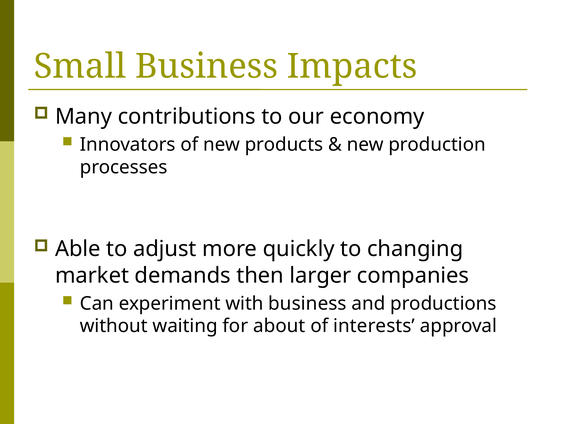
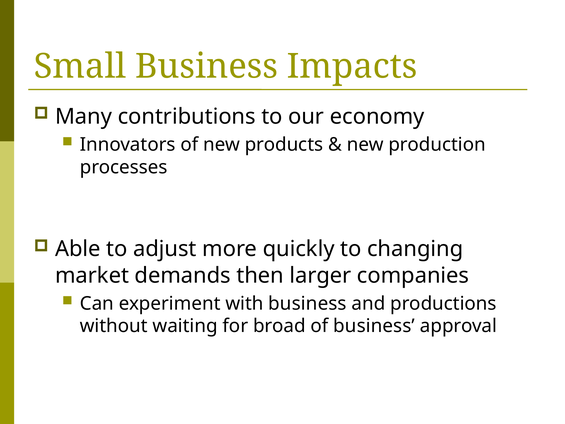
about: about -> broad
of interests: interests -> business
